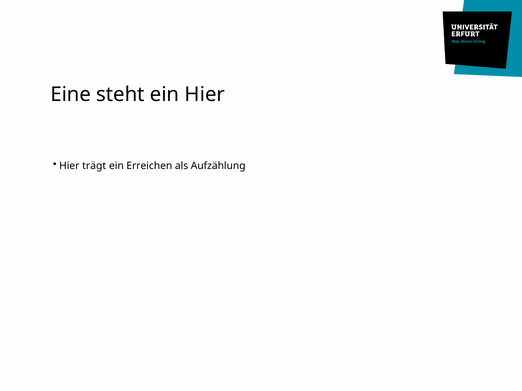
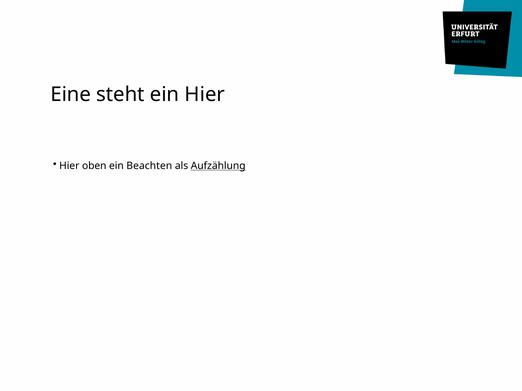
trägt: trägt -> oben
Erreichen: Erreichen -> Beachten
Aufzählung underline: none -> present
